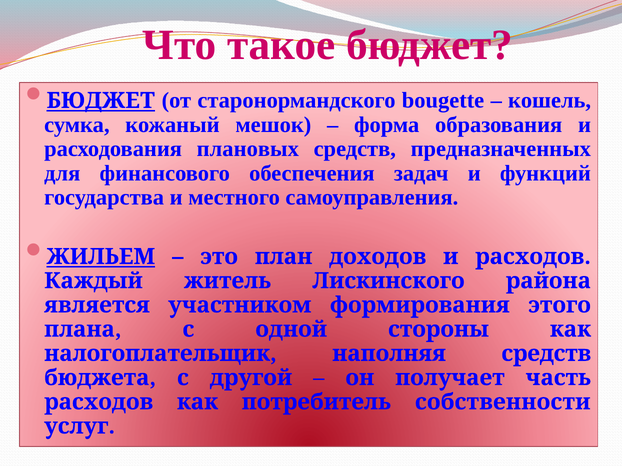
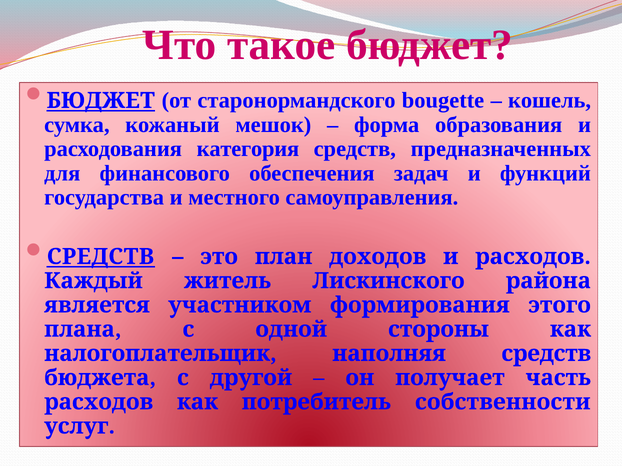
плановых: плановых -> категория
ЖИЛЬЕМ at (101, 257): ЖИЛЬЕМ -> СРЕДСТВ
